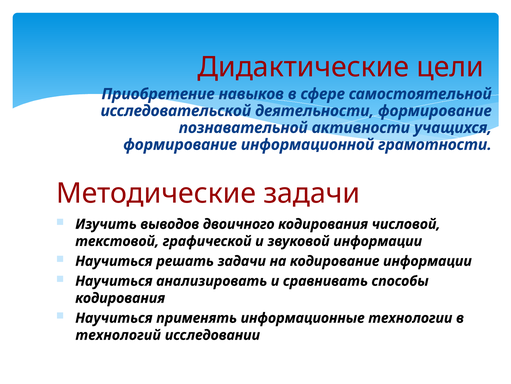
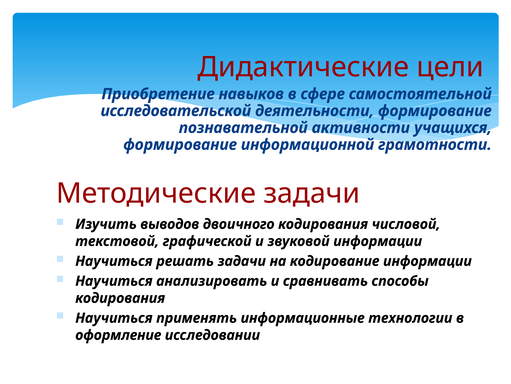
технологий: технологий -> оформление
